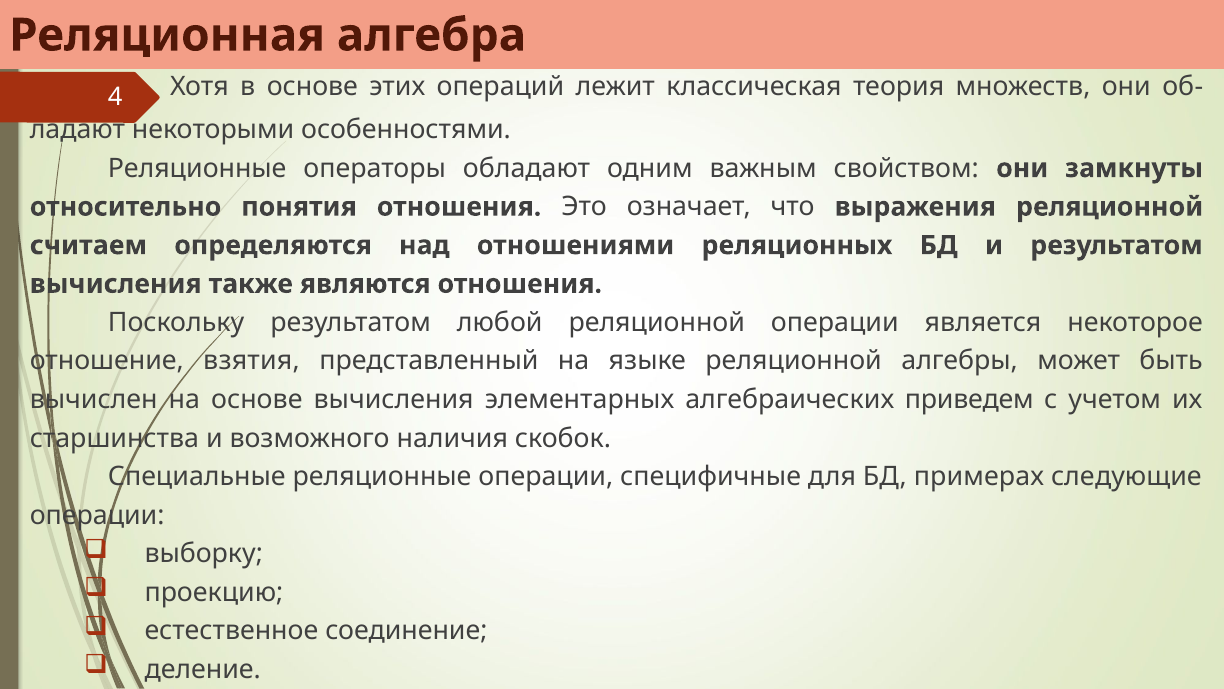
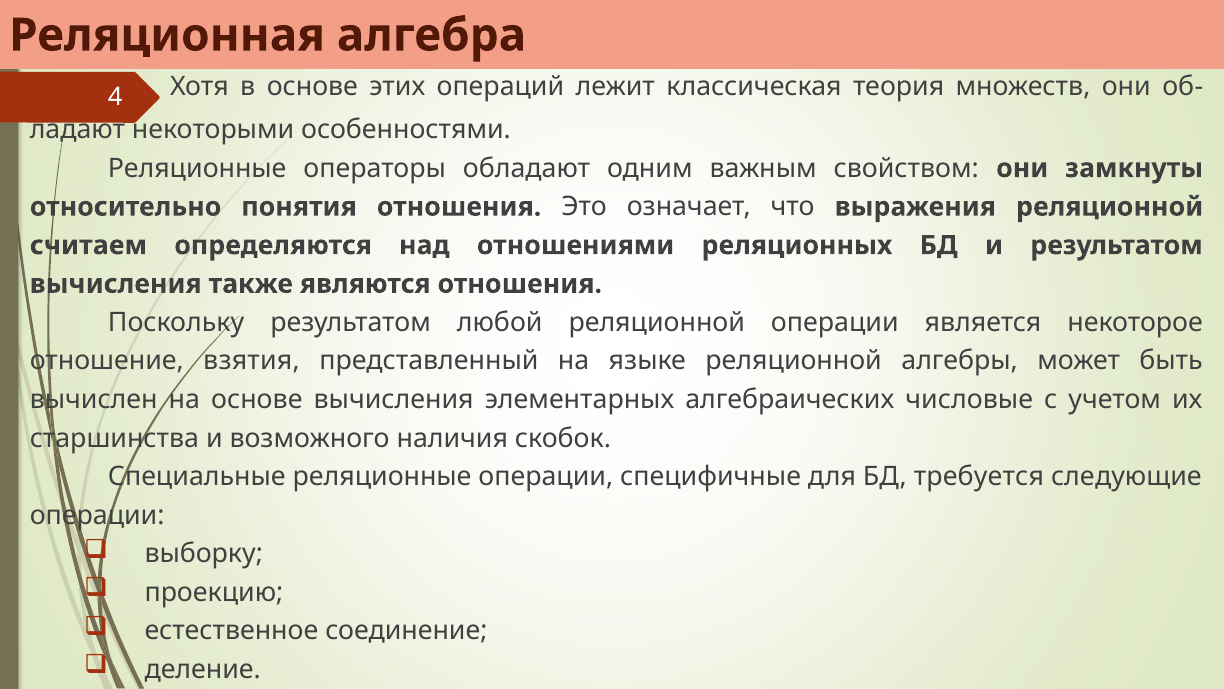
приведем: приведем -> числовые
примерах: примерах -> требуется
